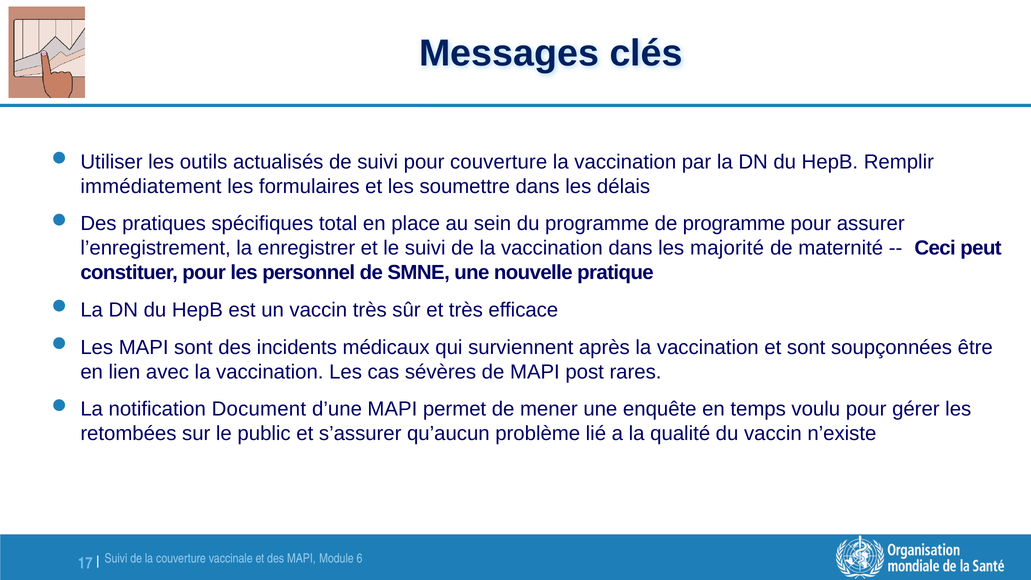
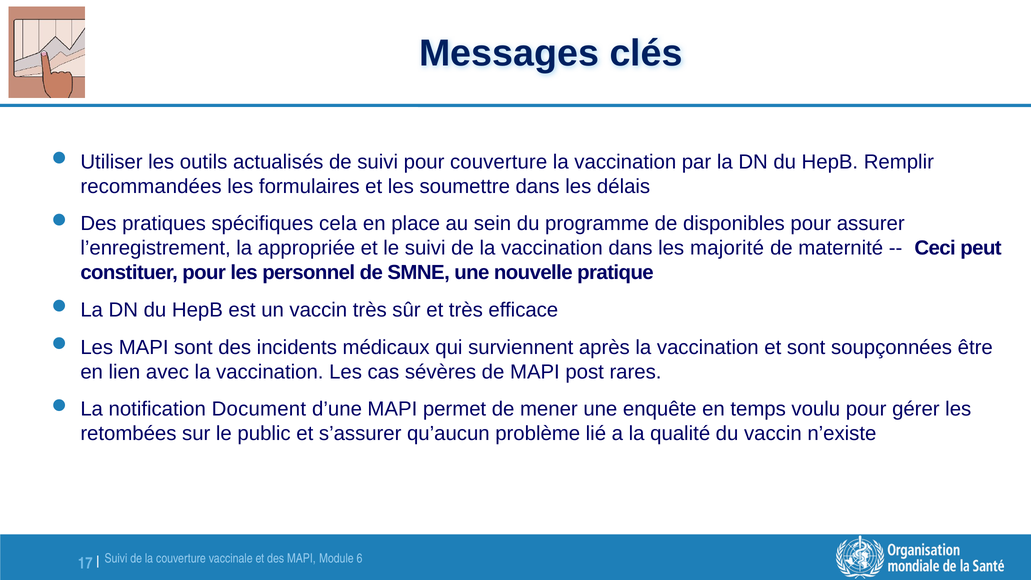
immédiatement: immédiatement -> recommandées
total: total -> cela
de programme: programme -> disponibles
enregistrer: enregistrer -> appropriée
